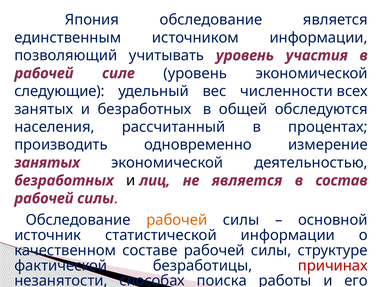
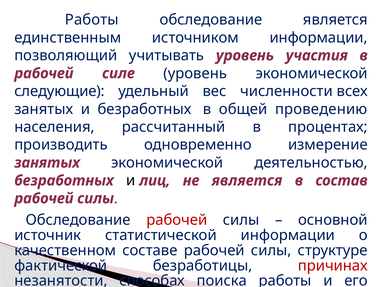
Япония at (92, 20): Япония -> Работы
обследуются: обследуются -> проведению
рабочей at (177, 220) colour: orange -> red
